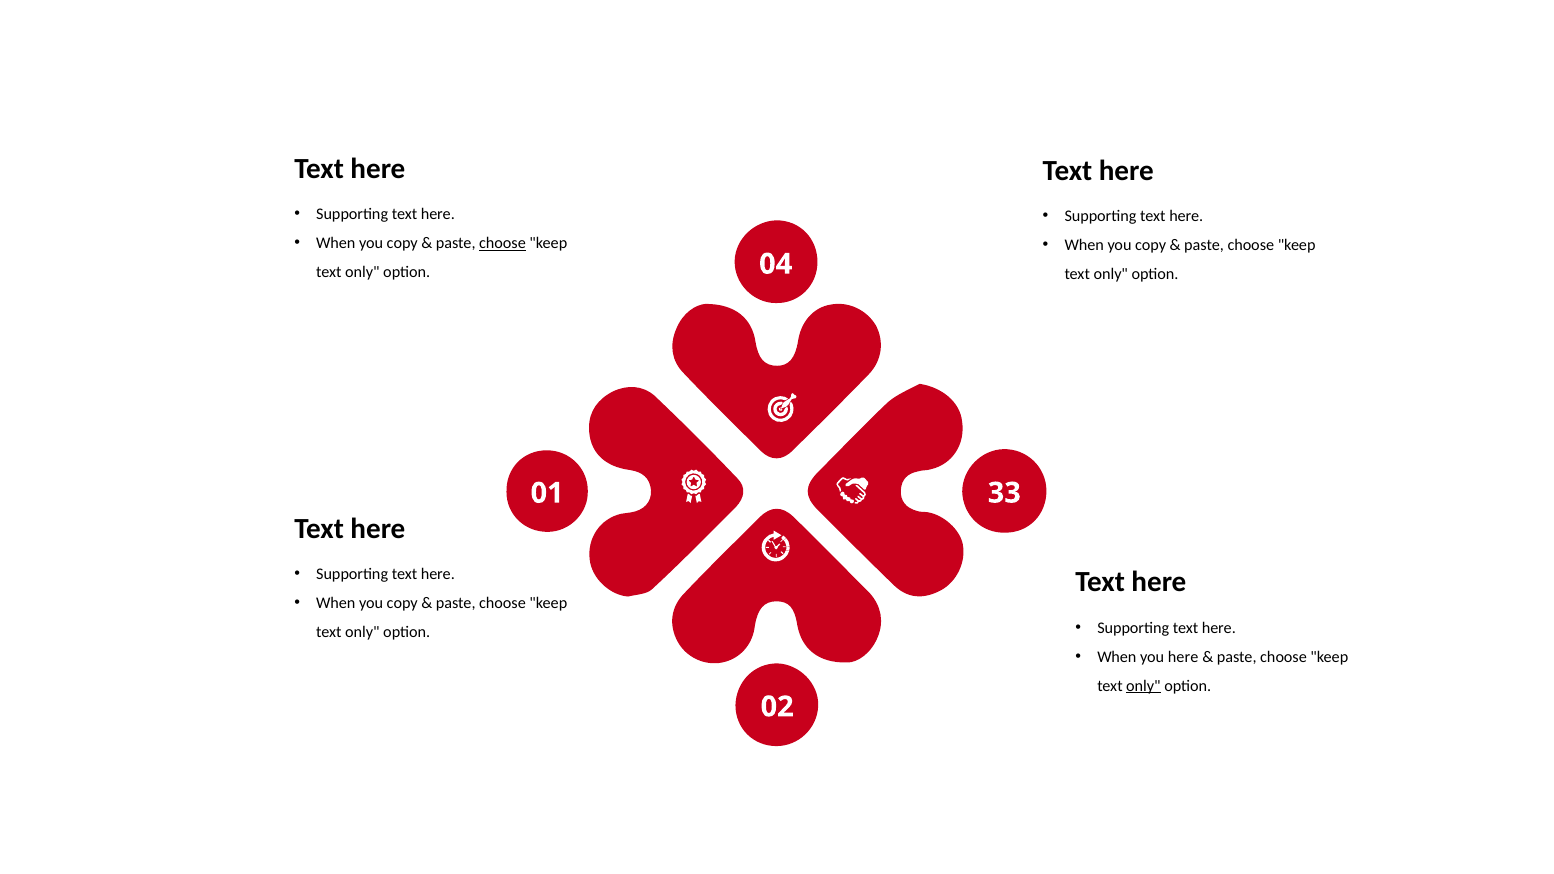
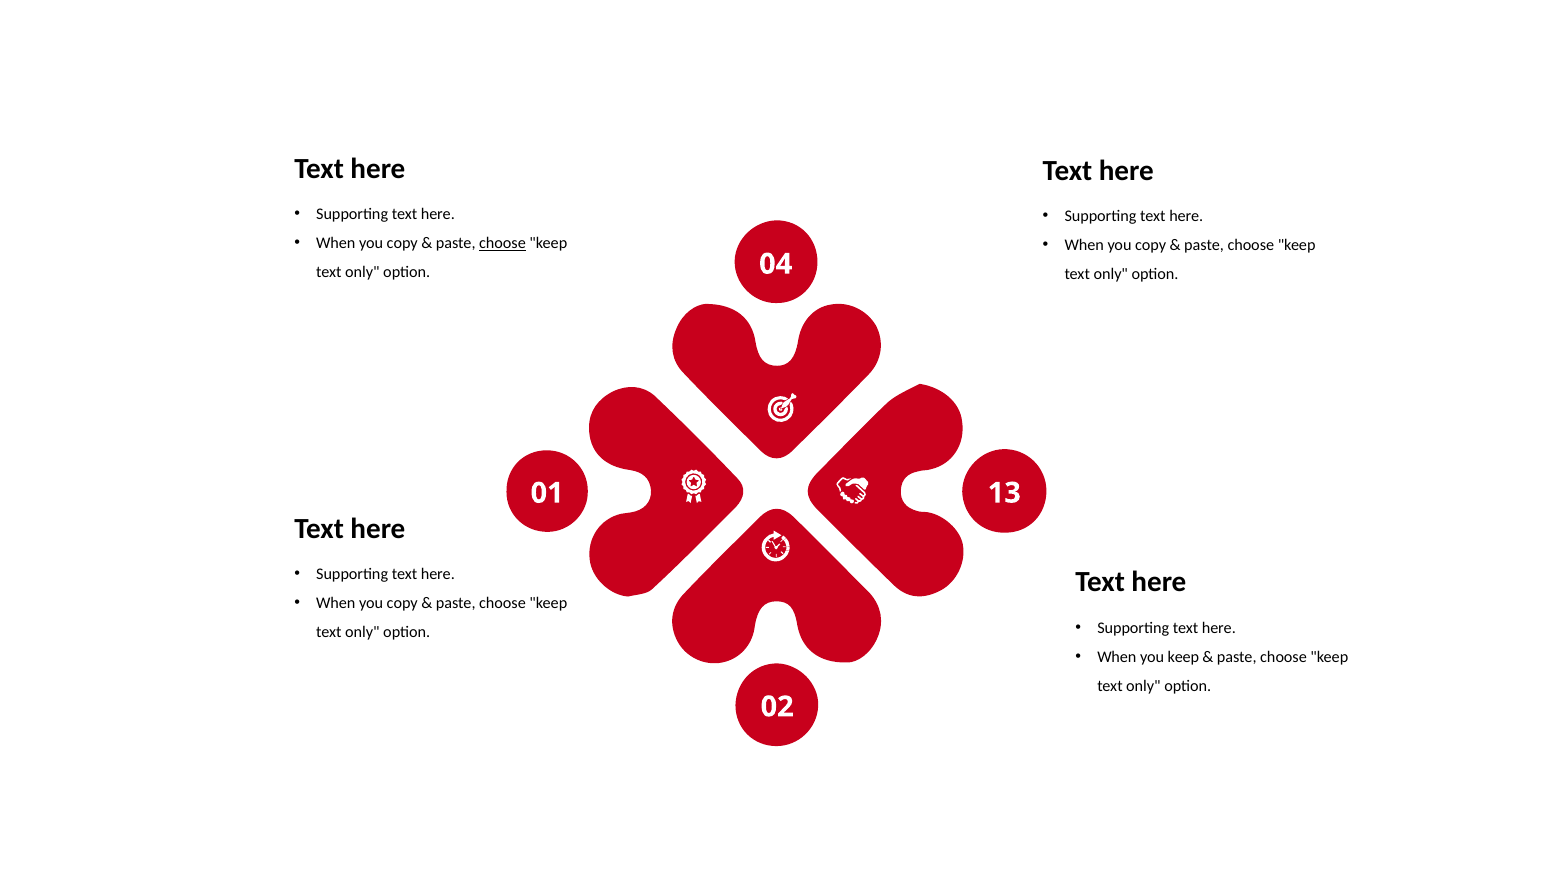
33: 33 -> 13
you here: here -> keep
only at (1143, 686) underline: present -> none
